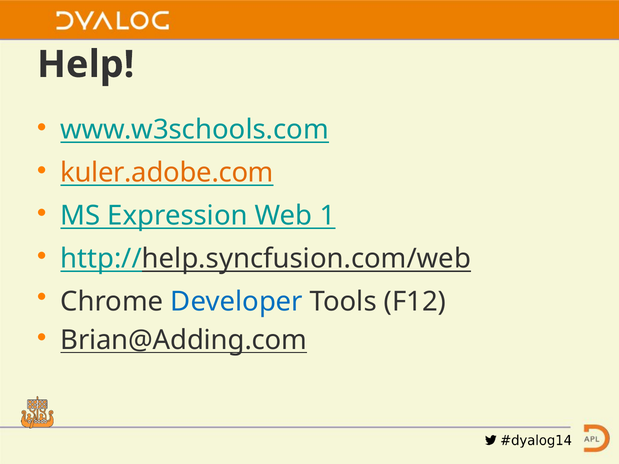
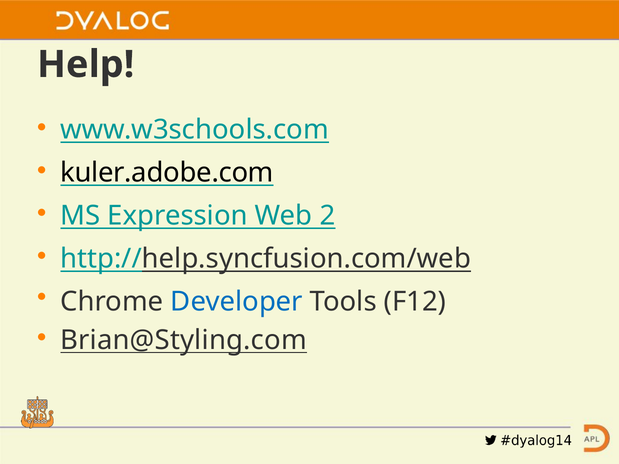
kuler.adobe.com colour: orange -> black
1: 1 -> 2
Brian@Adding.com: Brian@Adding.com -> Brian@Styling.com
